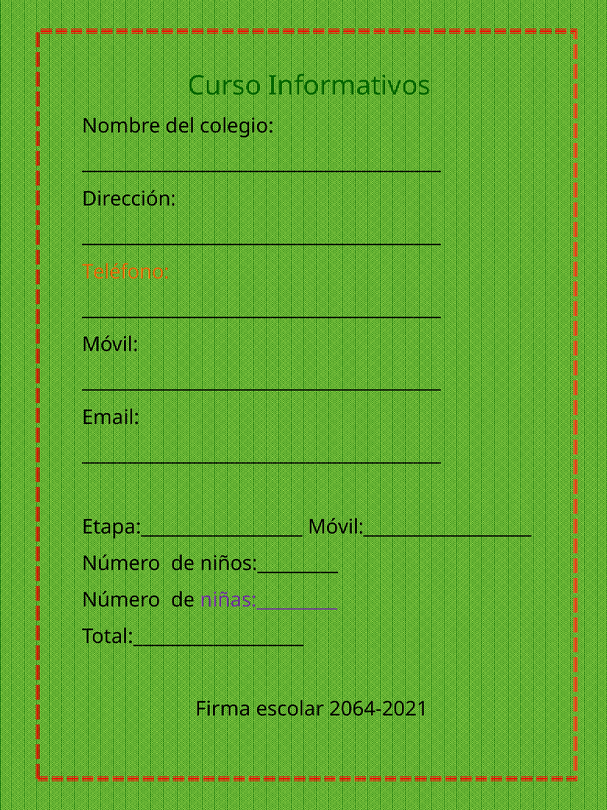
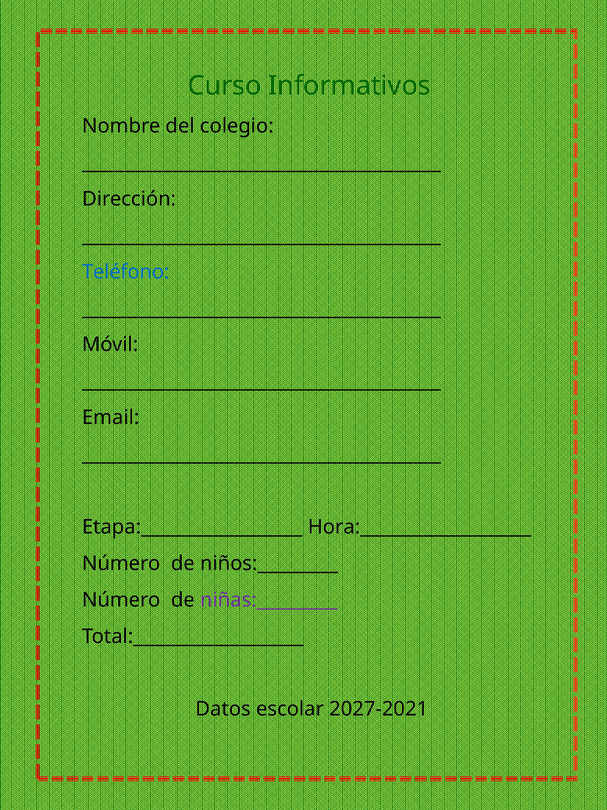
Teléfono colour: orange -> blue
Móvil:___________________: Móvil:___________________ -> Hora:___________________
Firma: Firma -> Datos
2064-2021: 2064-2021 -> 2027-2021
